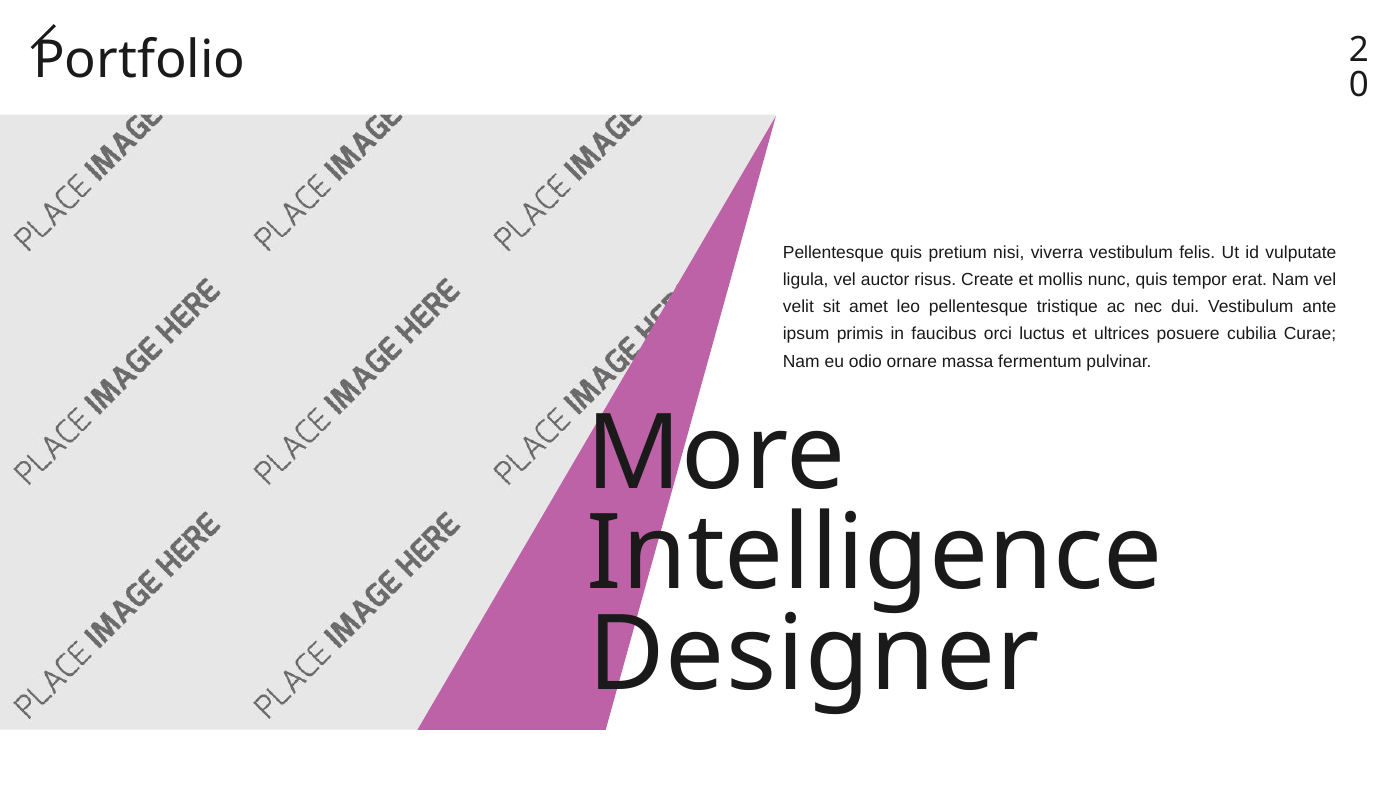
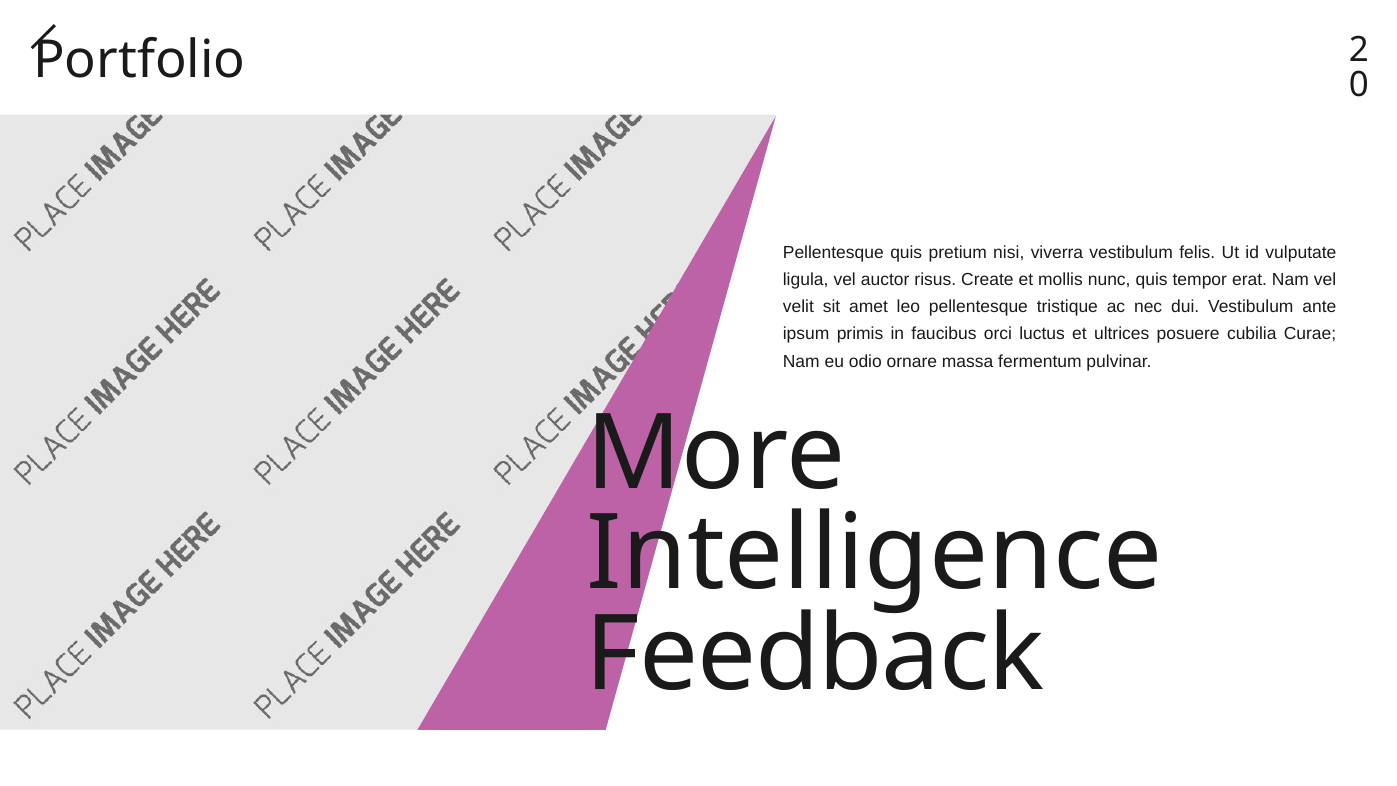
Designer: Designer -> Feedback
